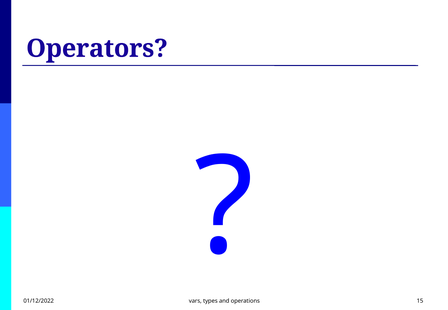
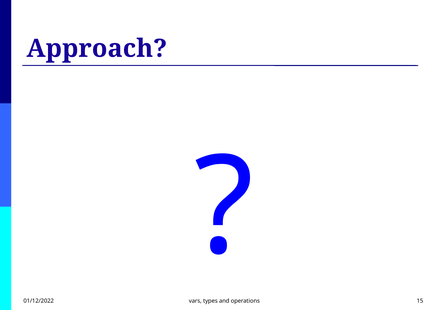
Operators: Operators -> Approach
